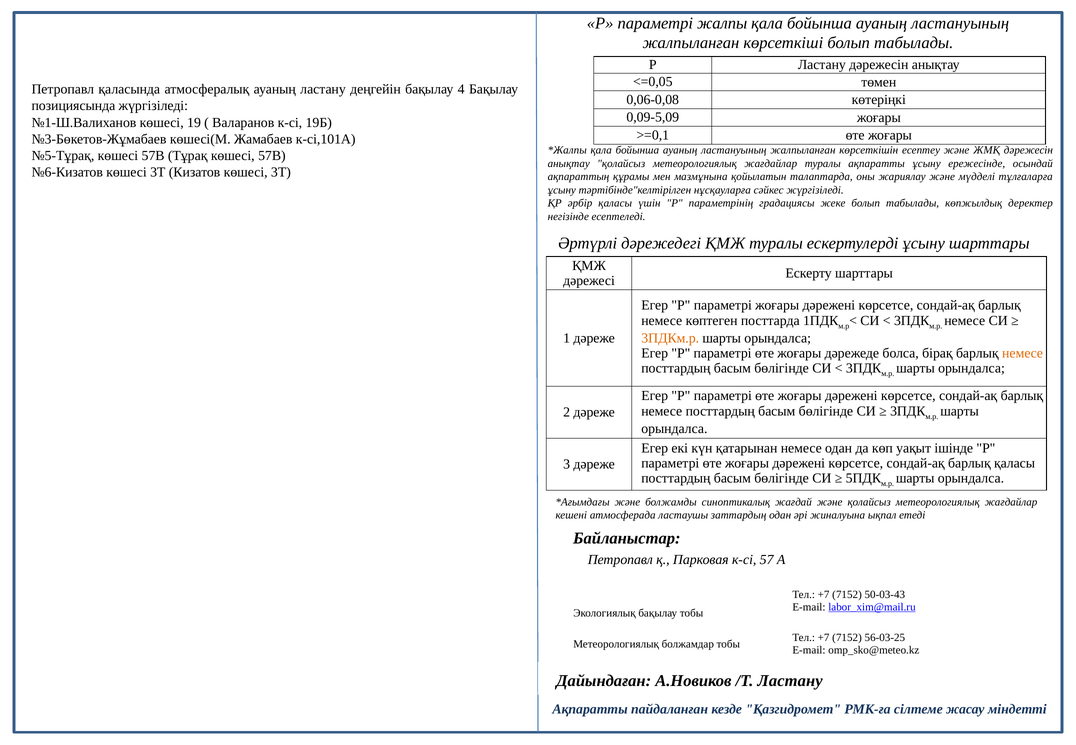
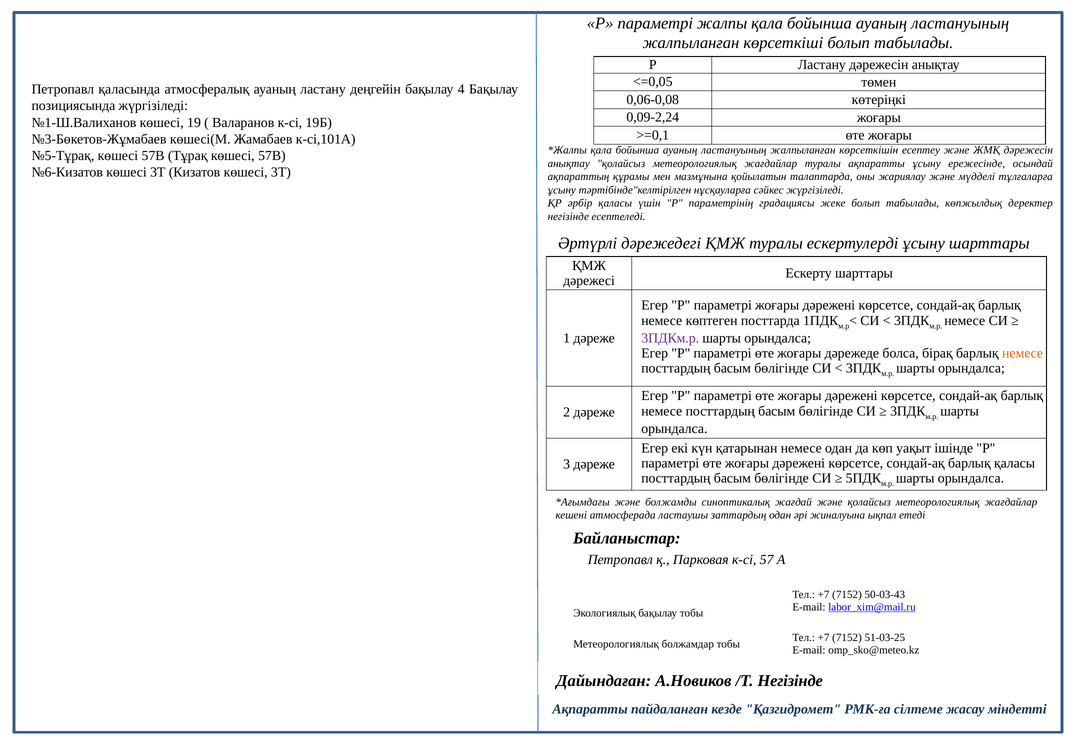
0,09-5,09: 0,09-5,09 -> 0,09-2,24
3ПДКм.р colour: orange -> purple
56-03-25: 56-03-25 -> 51-03-25
/Т Ластану: Ластану -> Негізінде
